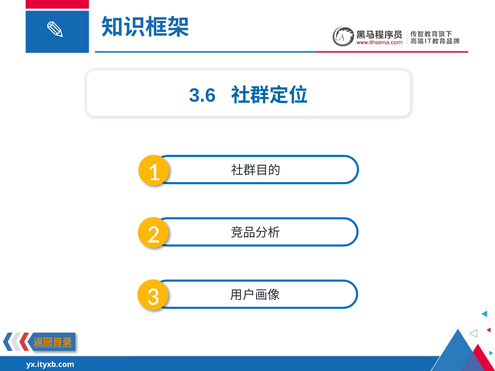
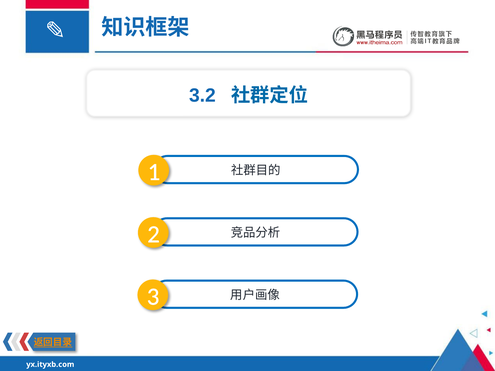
3.6: 3.6 -> 3.2
